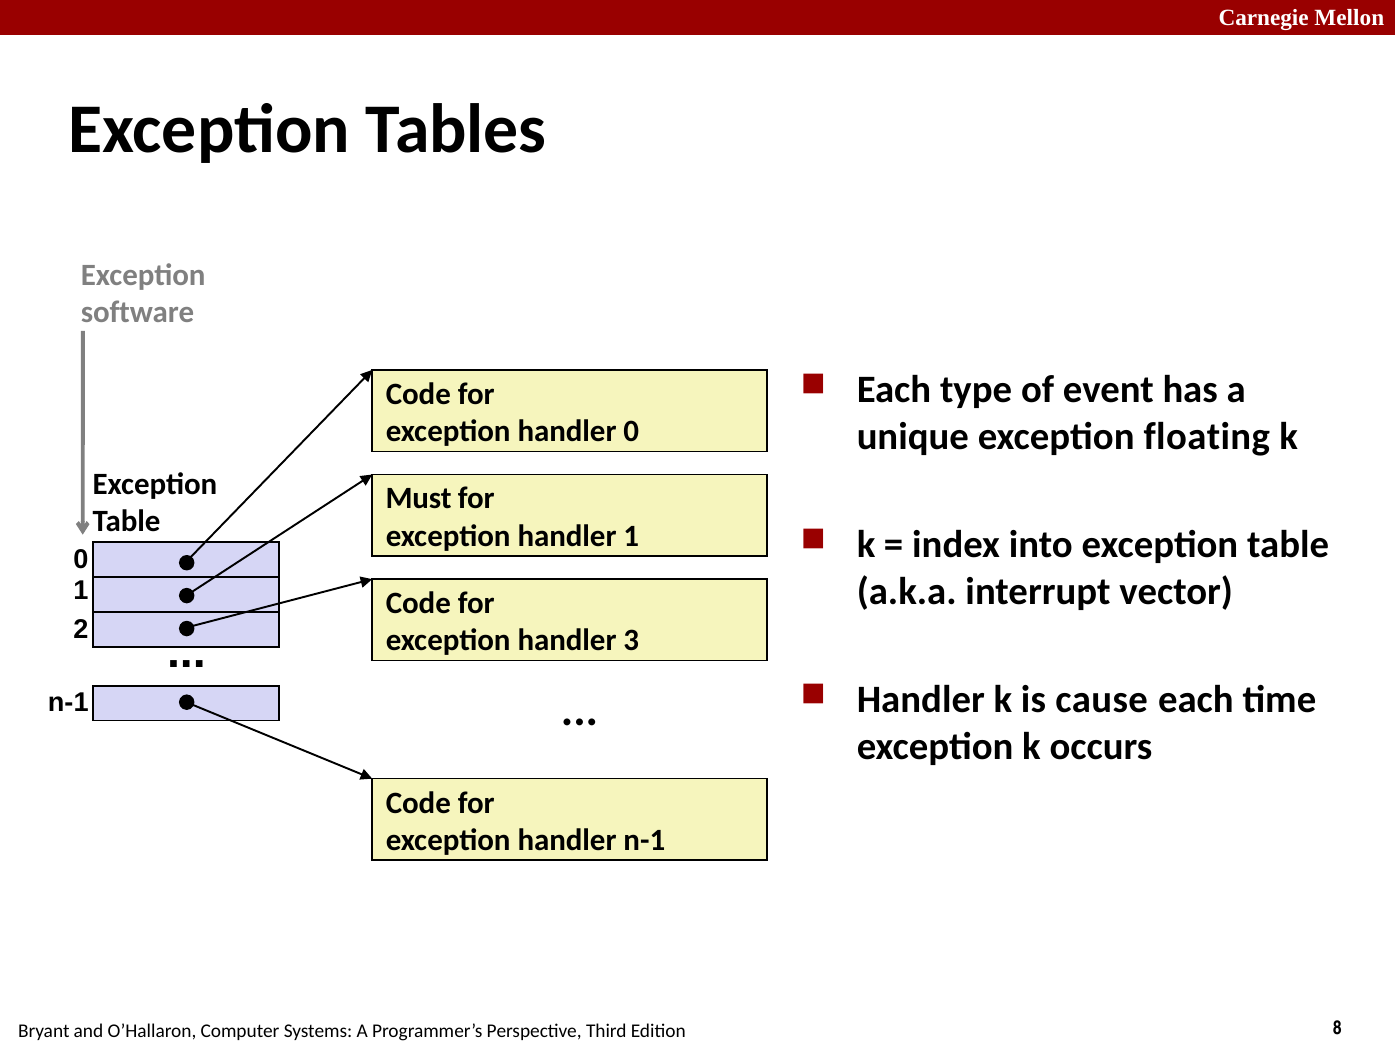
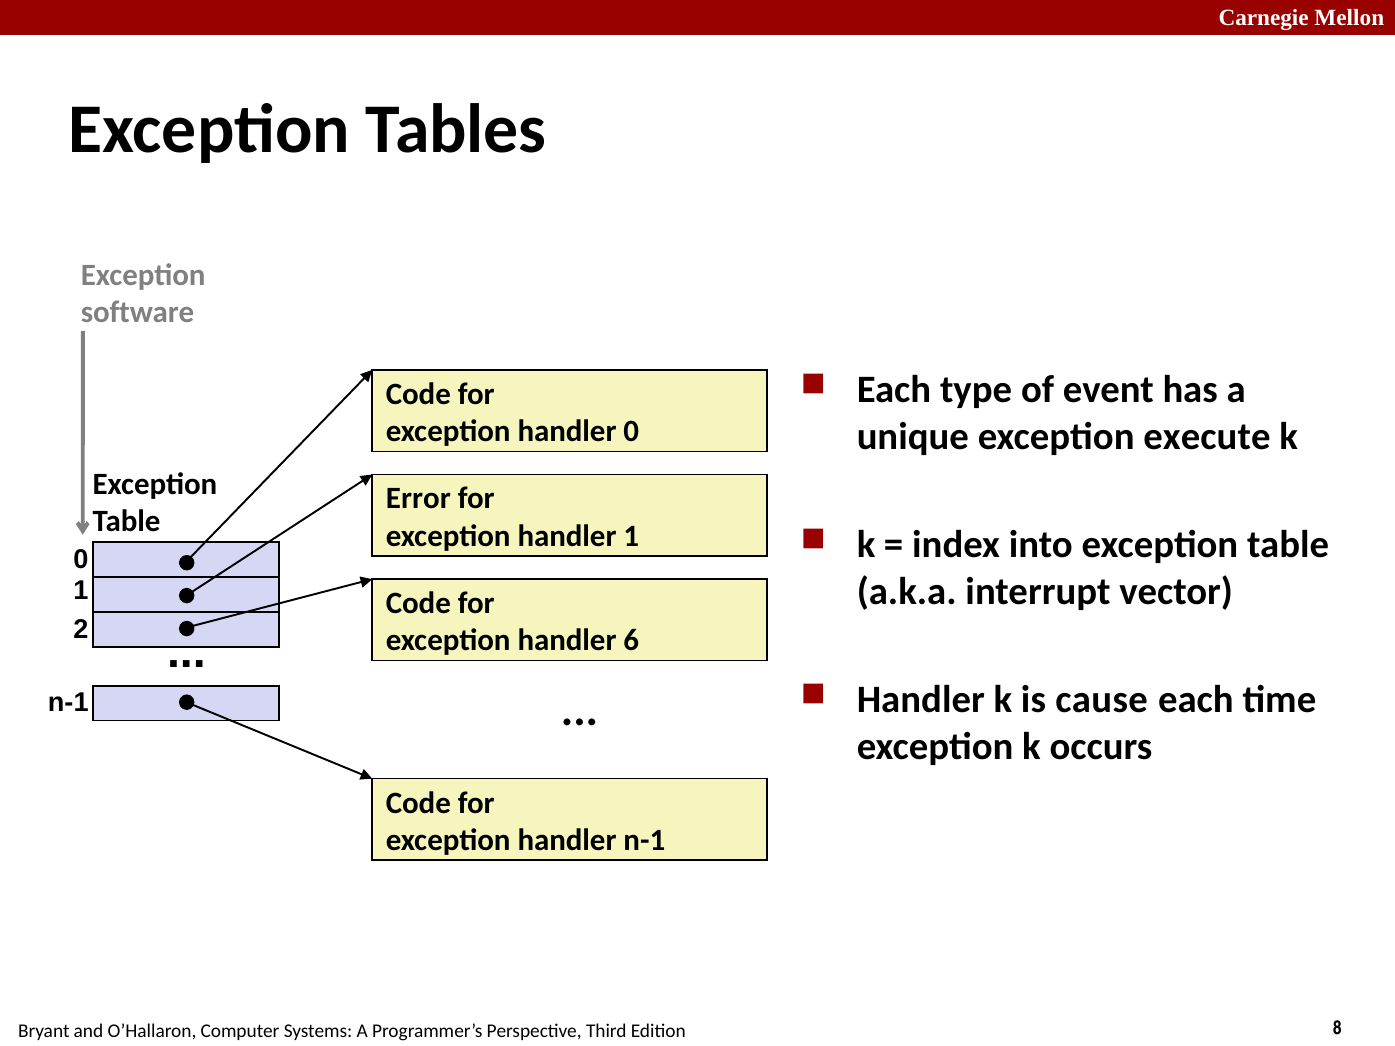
floating: floating -> execute
Must: Must -> Error
3: 3 -> 6
